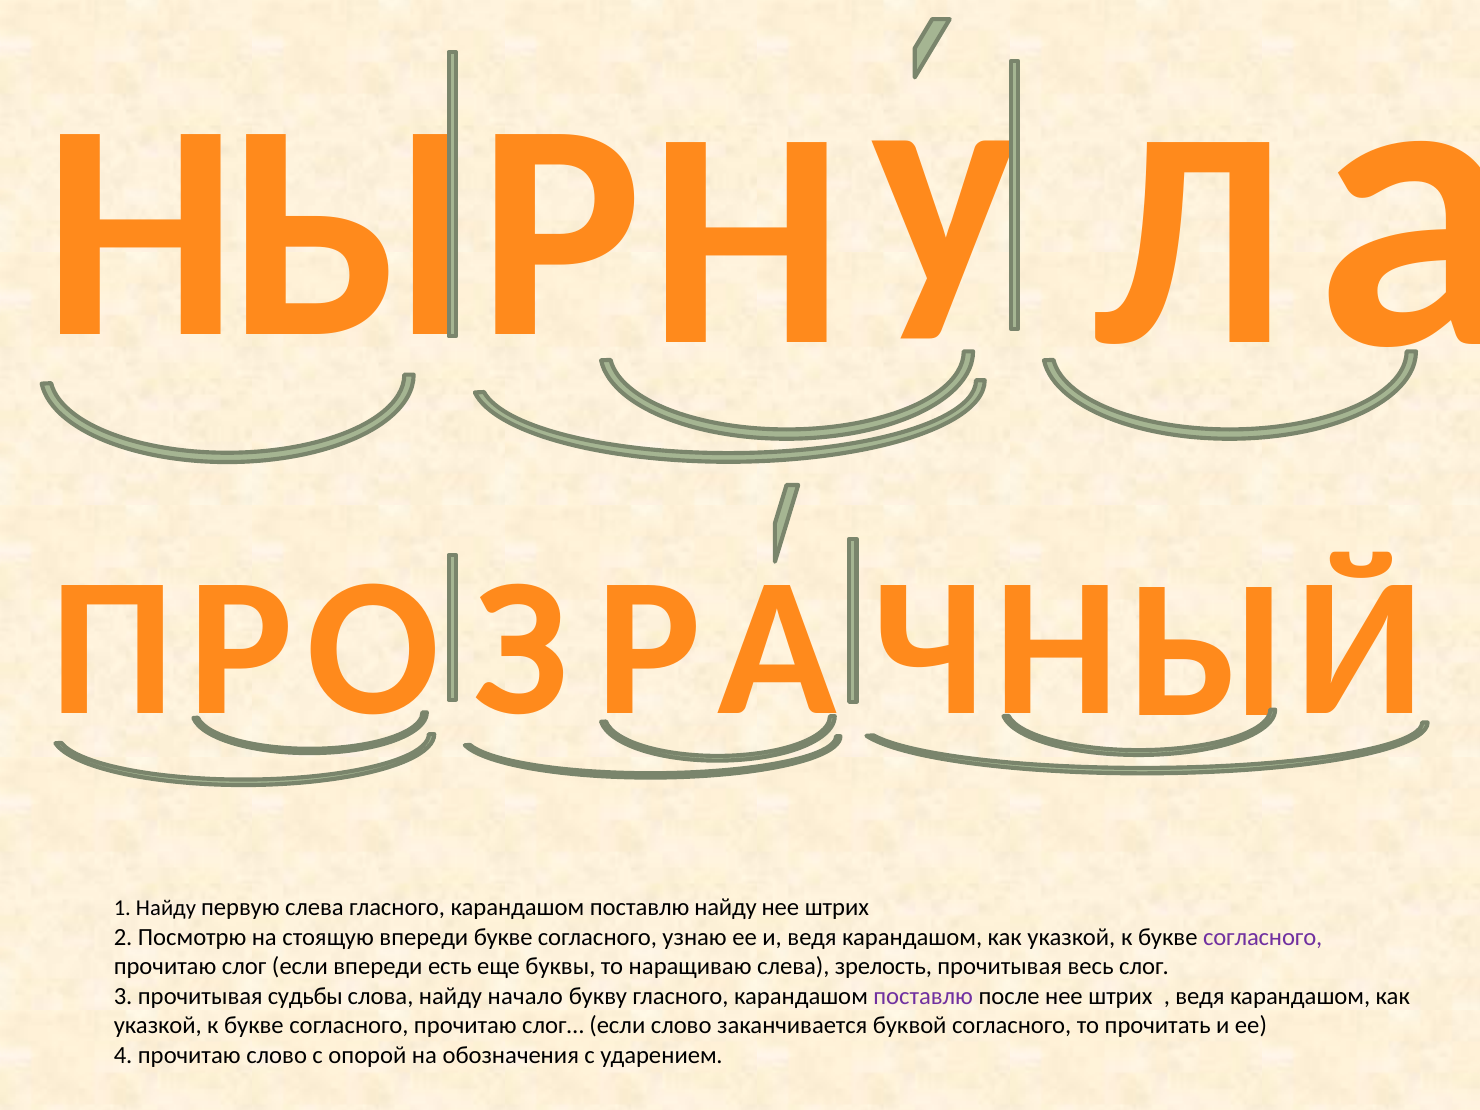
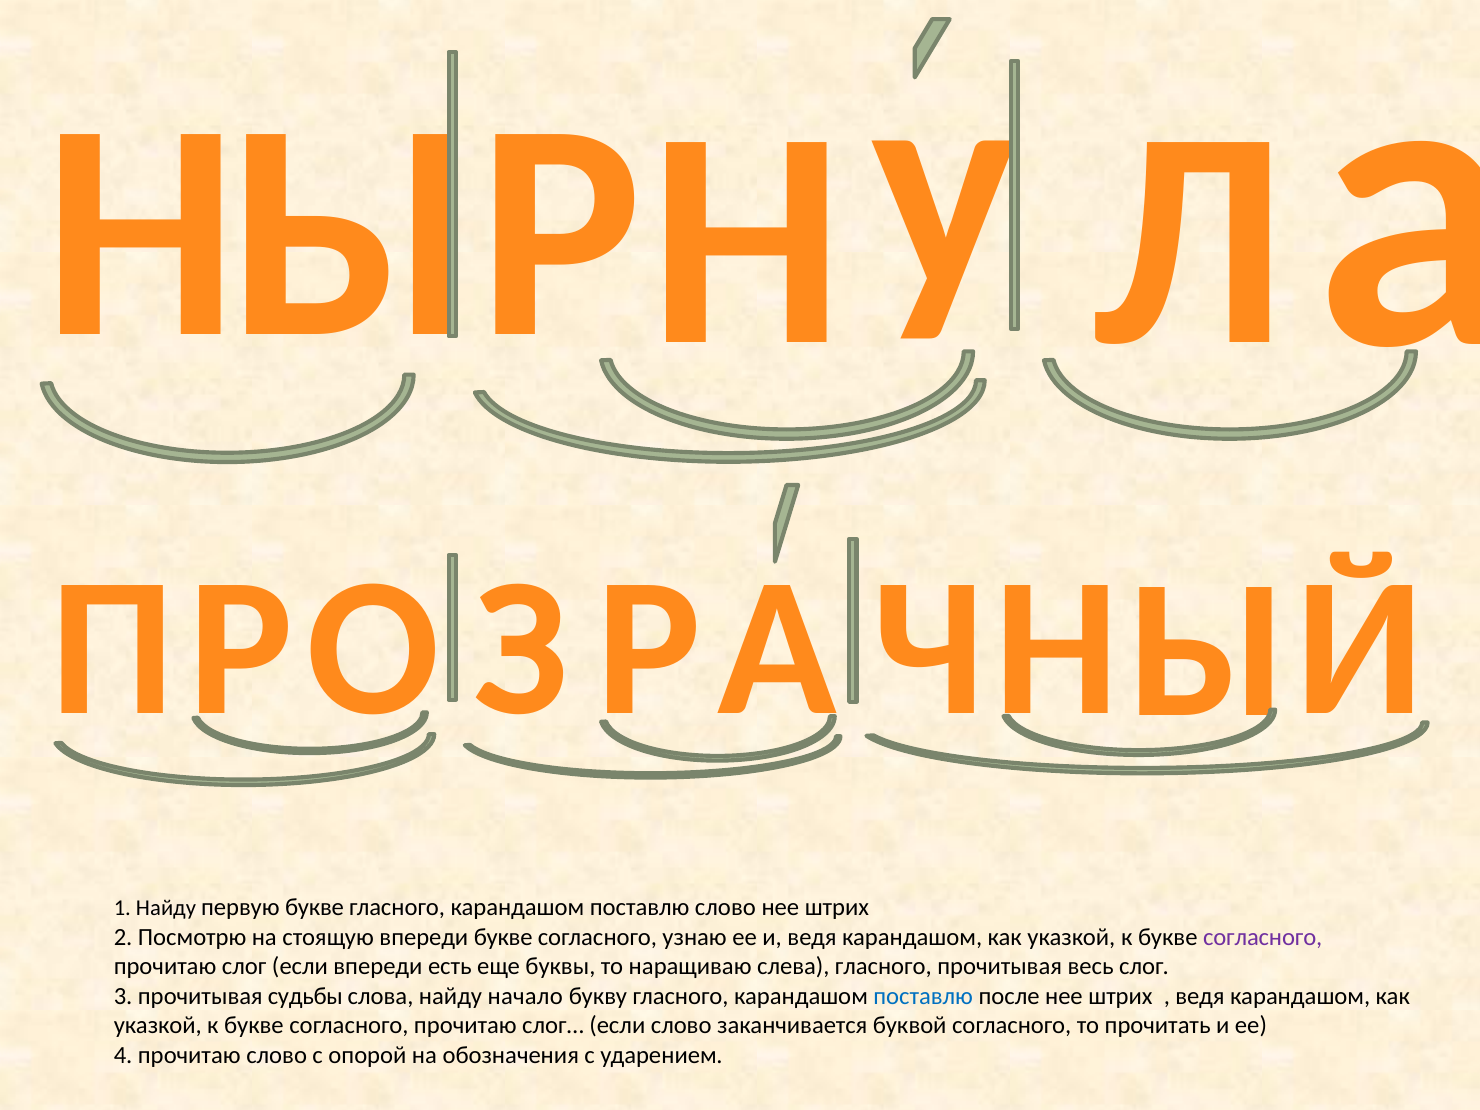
первую слева: слева -> букве
поставлю найду: найду -> слово
слева зрелость: зрелость -> гласного
поставлю at (923, 996) colour: purple -> blue
